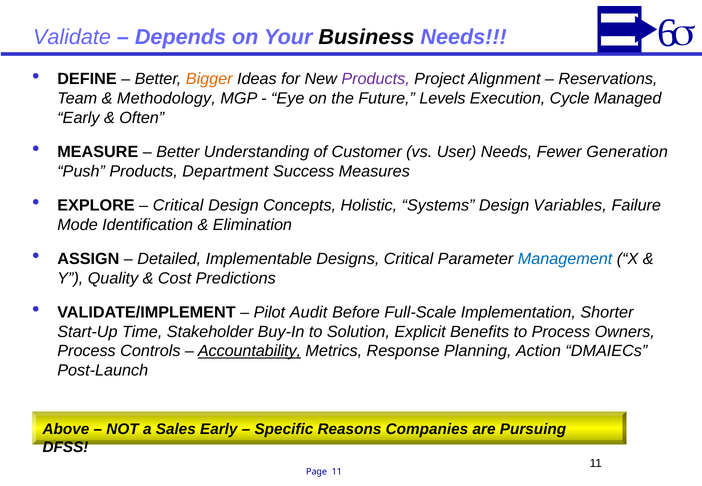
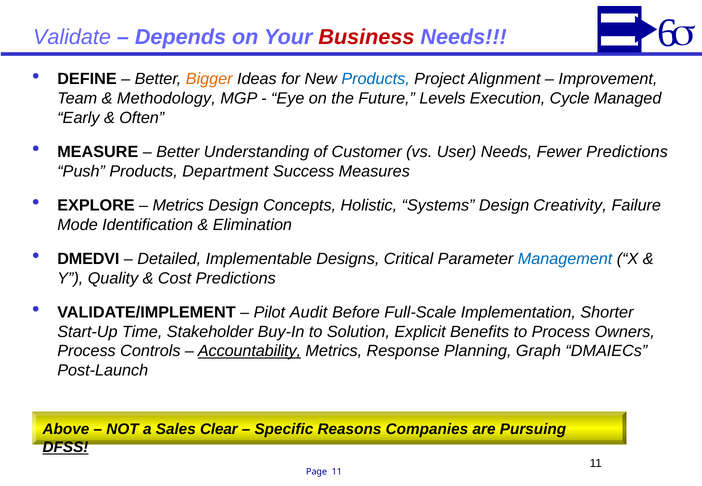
Business colour: black -> red
Products at (376, 79) colour: purple -> blue
Reservations: Reservations -> Improvement
Fewer Generation: Generation -> Predictions
Critical at (178, 205): Critical -> Metrics
Variables: Variables -> Creativity
ASSIGN: ASSIGN -> DMEDVI
Action: Action -> Graph
Sales Early: Early -> Clear
DFSS underline: none -> present
